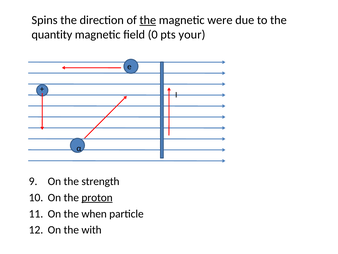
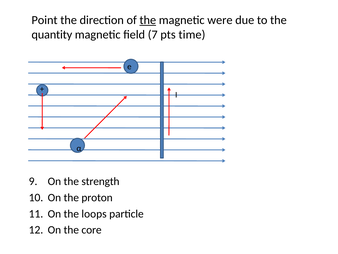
Spins: Spins -> Point
0: 0 -> 7
your: your -> time
proton underline: present -> none
when: when -> loops
with: with -> core
